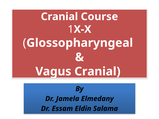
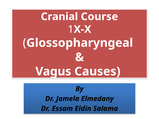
Vagus Cranial: Cranial -> Causes
